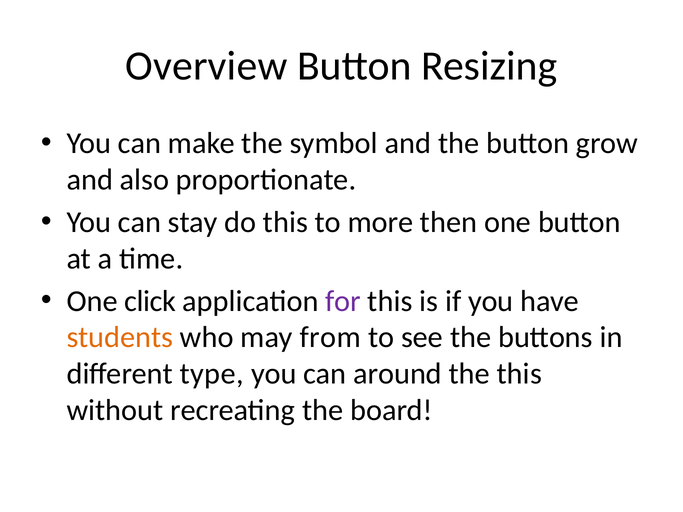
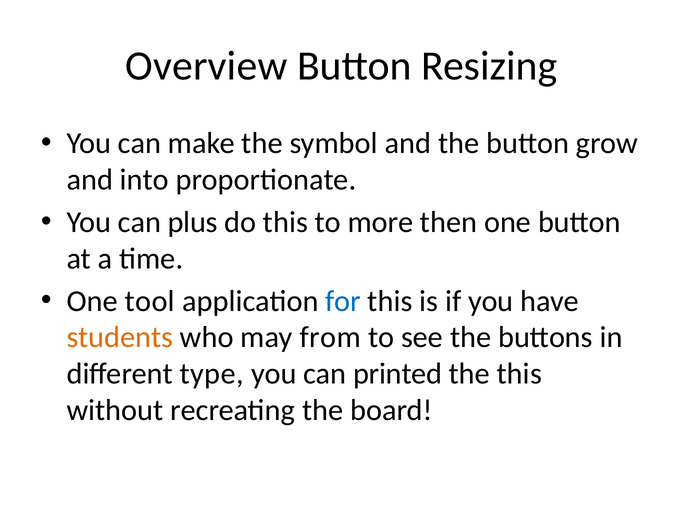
also: also -> into
stay: stay -> plus
click: click -> tool
for colour: purple -> blue
around: around -> printed
